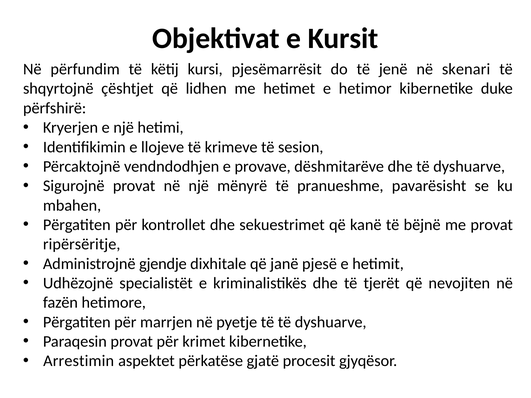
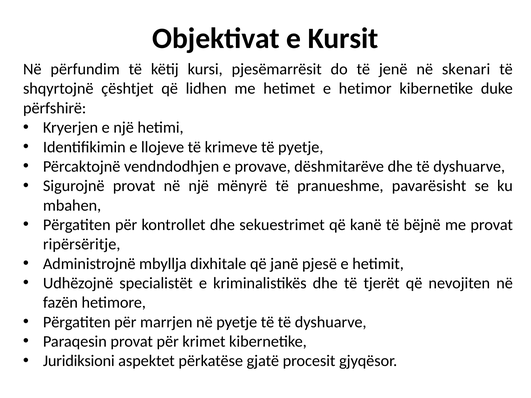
të sesion: sesion -> pyetje
gjendje: gjendje -> mbyllja
Arrestimin: Arrestimin -> Juridiksioni
